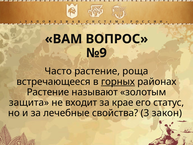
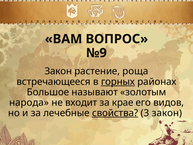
Часто at (58, 71): Часто -> Закон
Растение at (48, 92): Растение -> Большое
защита: защита -> народа
статус: статус -> видов
свойства underline: none -> present
